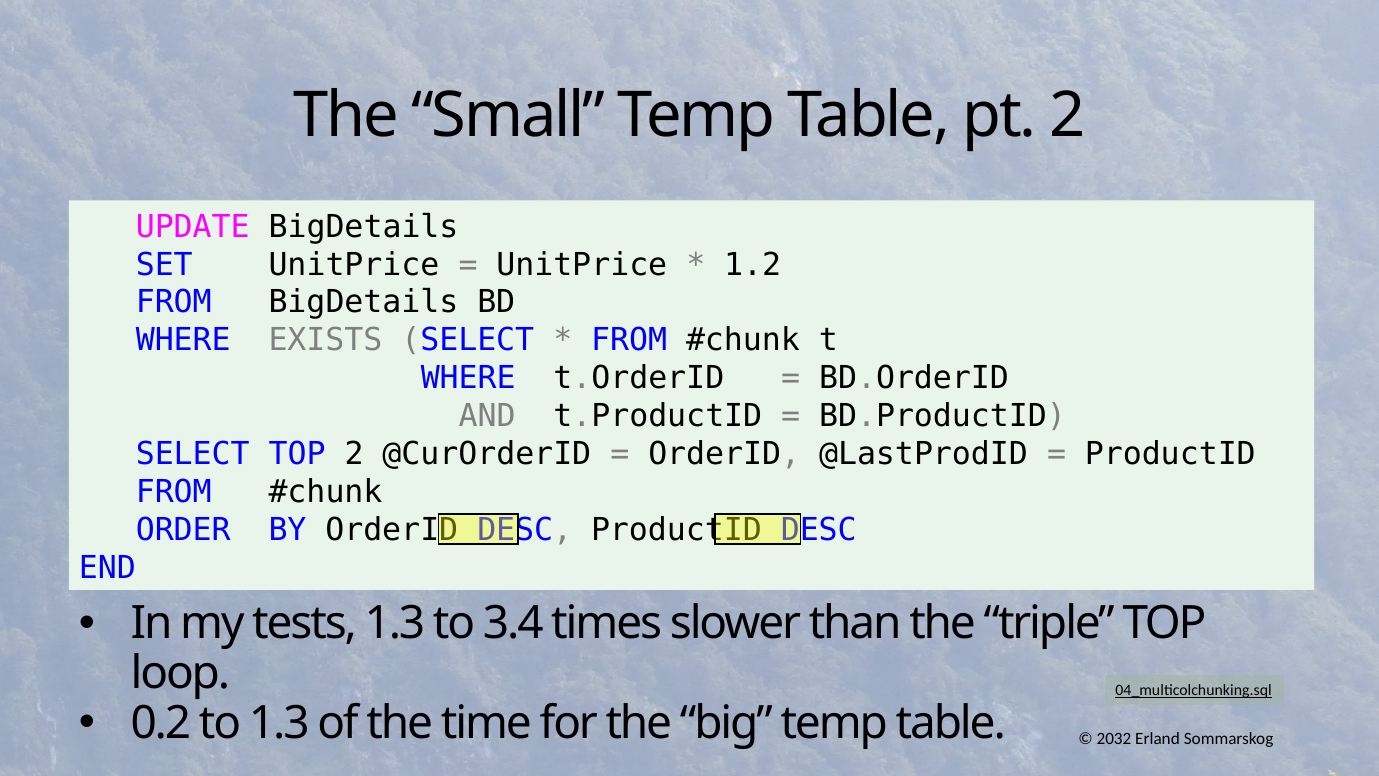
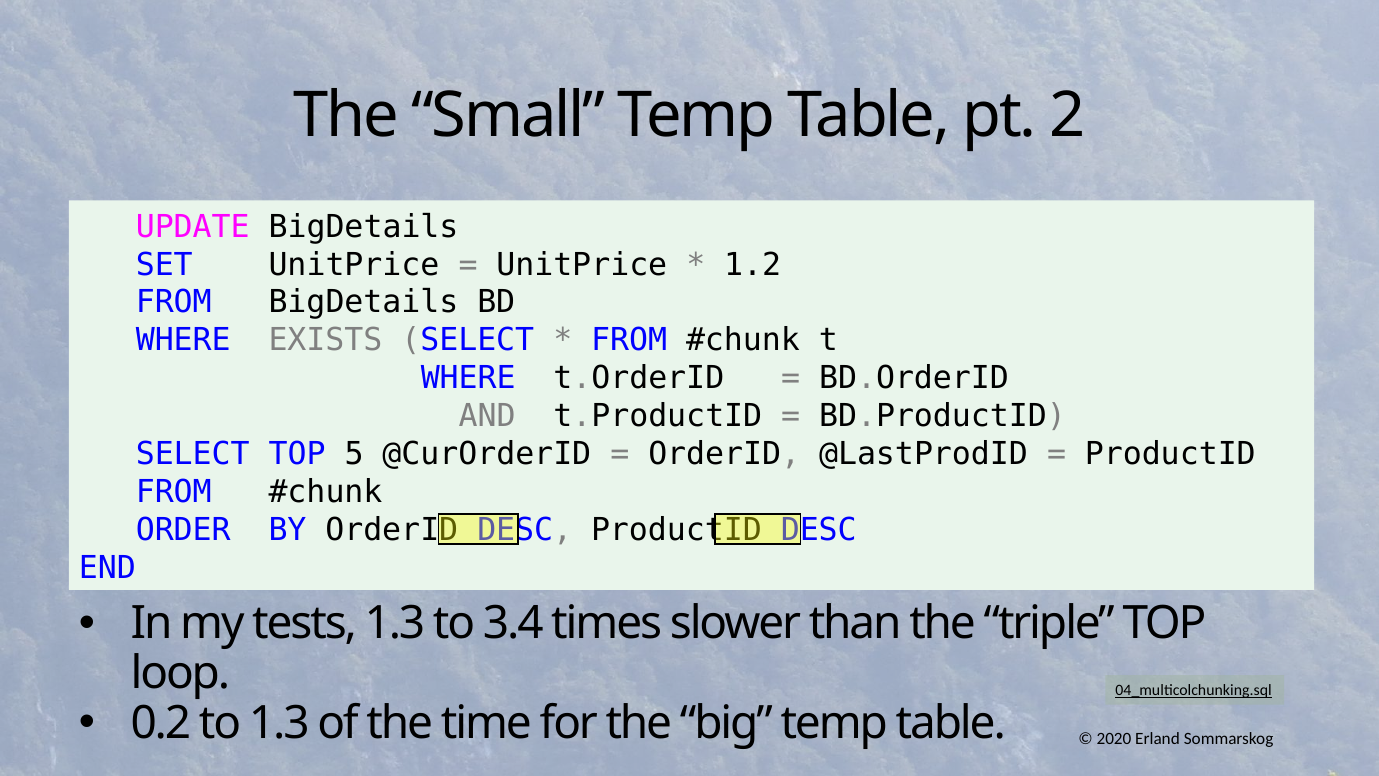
TOP 2: 2 -> 5
2032: 2032 -> 2020
